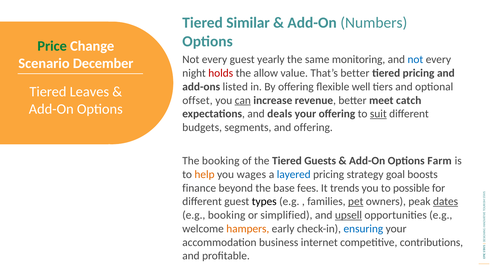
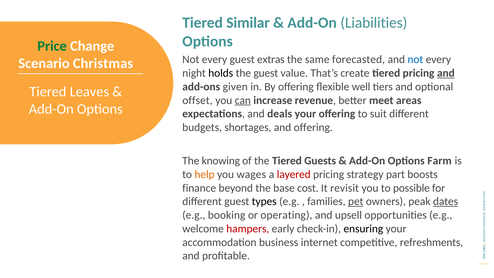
Numbers: Numbers -> Liabilities
yearly: yearly -> extras
monitoring: monitoring -> forecasted
December: December -> Christmas
holds colour: red -> black
the allow: allow -> guest
That’s better: better -> create
and at (446, 73) underline: none -> present
listed: listed -> given
catch: catch -> areas
suit underline: present -> none
segments: segments -> shortages
The booking: booking -> knowing
layered colour: blue -> red
goal: goal -> part
fees: fees -> cost
trends: trends -> revisit
simplified: simplified -> operating
upsell underline: present -> none
hampers colour: orange -> red
ensuring colour: blue -> black
contributions: contributions -> refreshments
